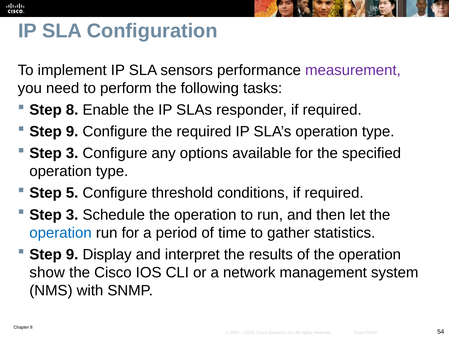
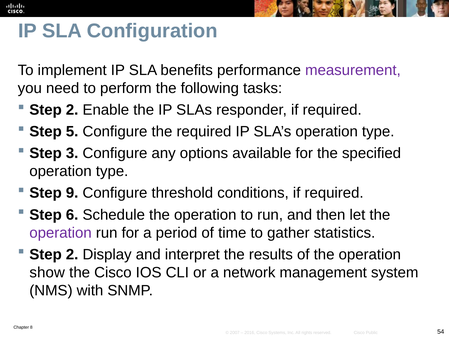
sensors: sensors -> benefits
8 at (72, 110): 8 -> 2
9 at (72, 132): 9 -> 5
5: 5 -> 9
3 at (72, 215): 3 -> 6
operation at (61, 233) colour: blue -> purple
9 at (72, 254): 9 -> 2
